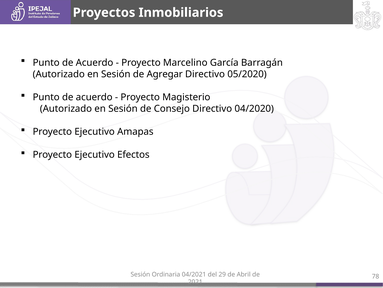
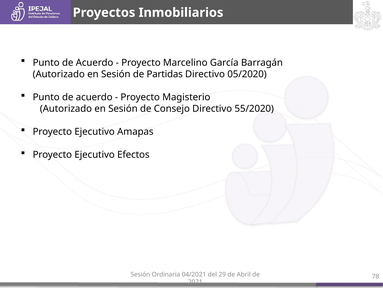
Agregar: Agregar -> Partidas
04/2020: 04/2020 -> 55/2020
